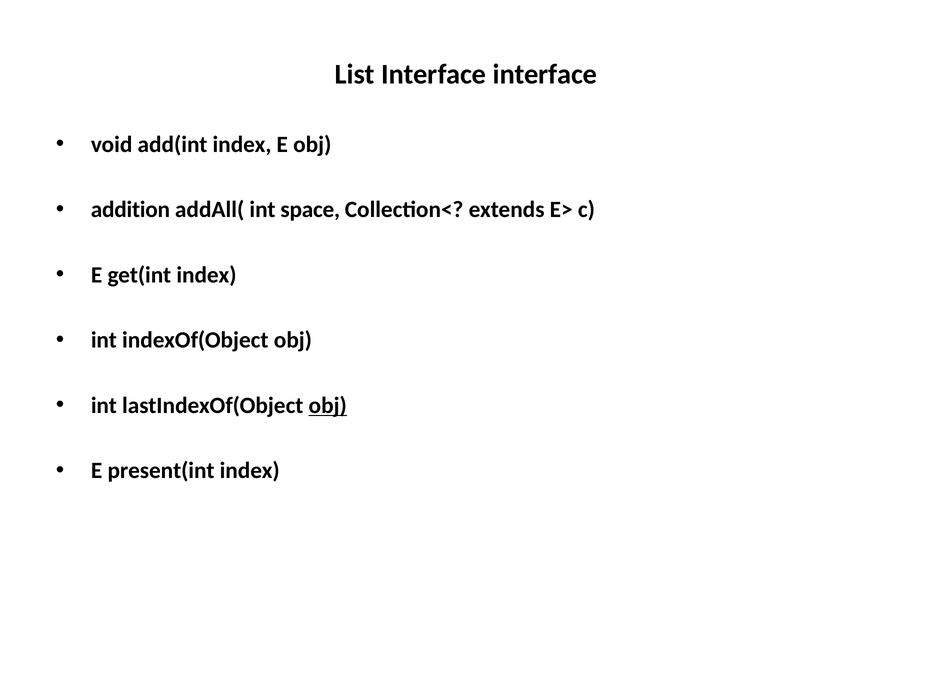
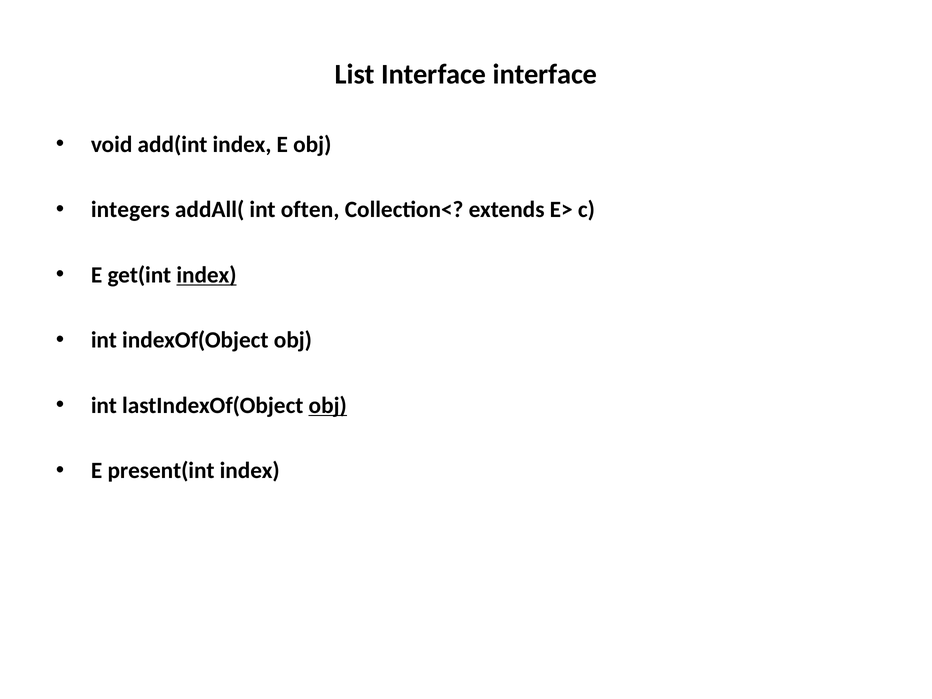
addition: addition -> integers
space: space -> often
index at (206, 275) underline: none -> present
